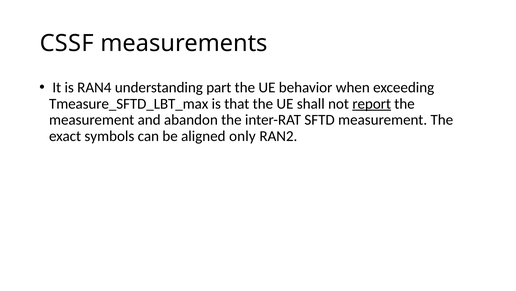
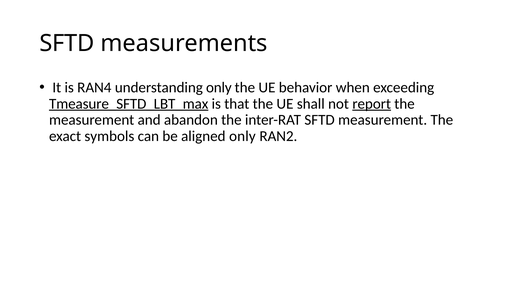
CSSF at (67, 43): CSSF -> SFTD
understanding part: part -> only
Tmeasure_SFTD_LBT_max underline: none -> present
